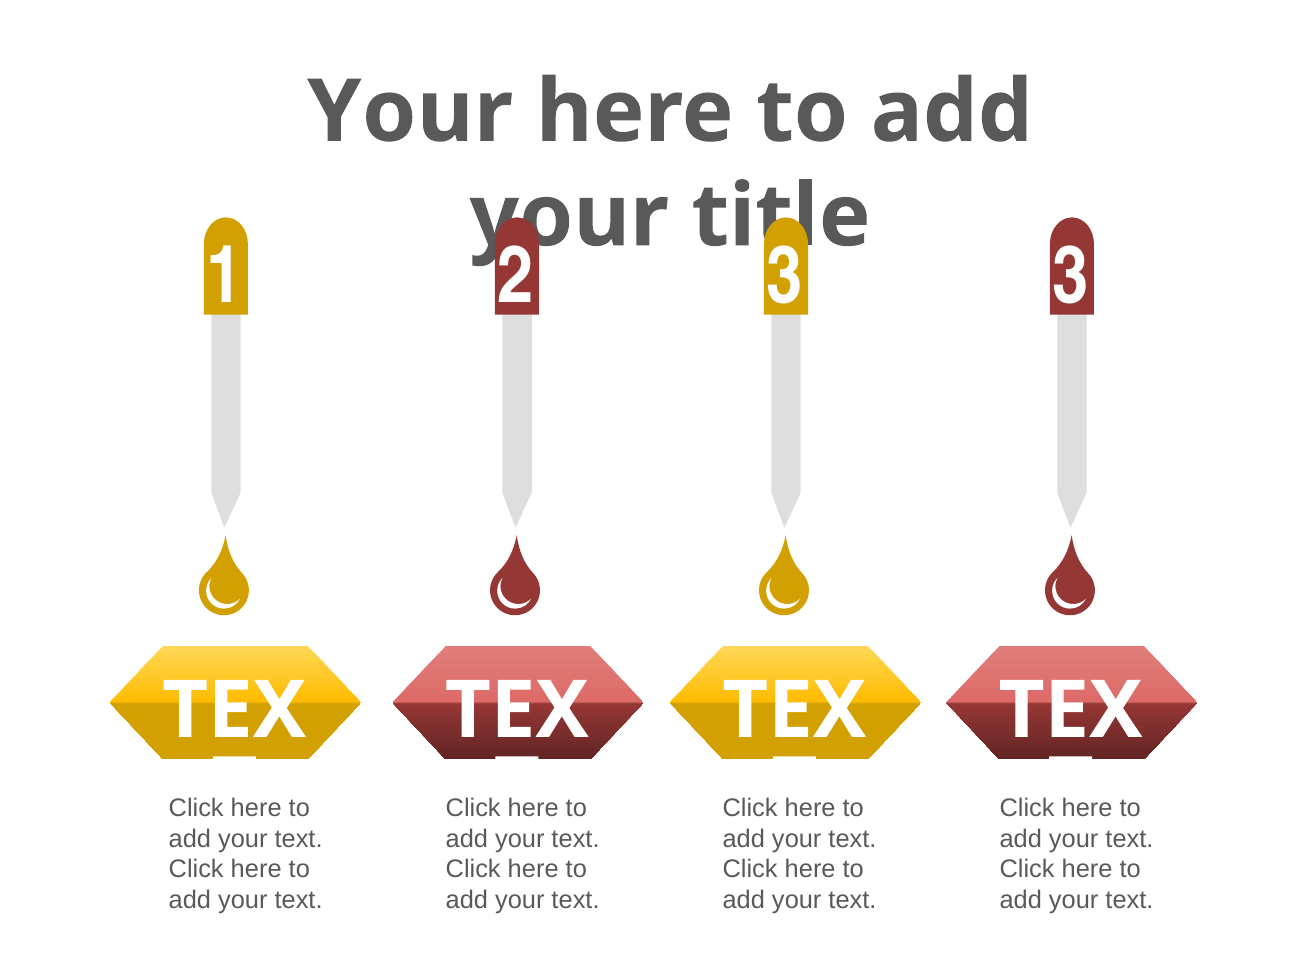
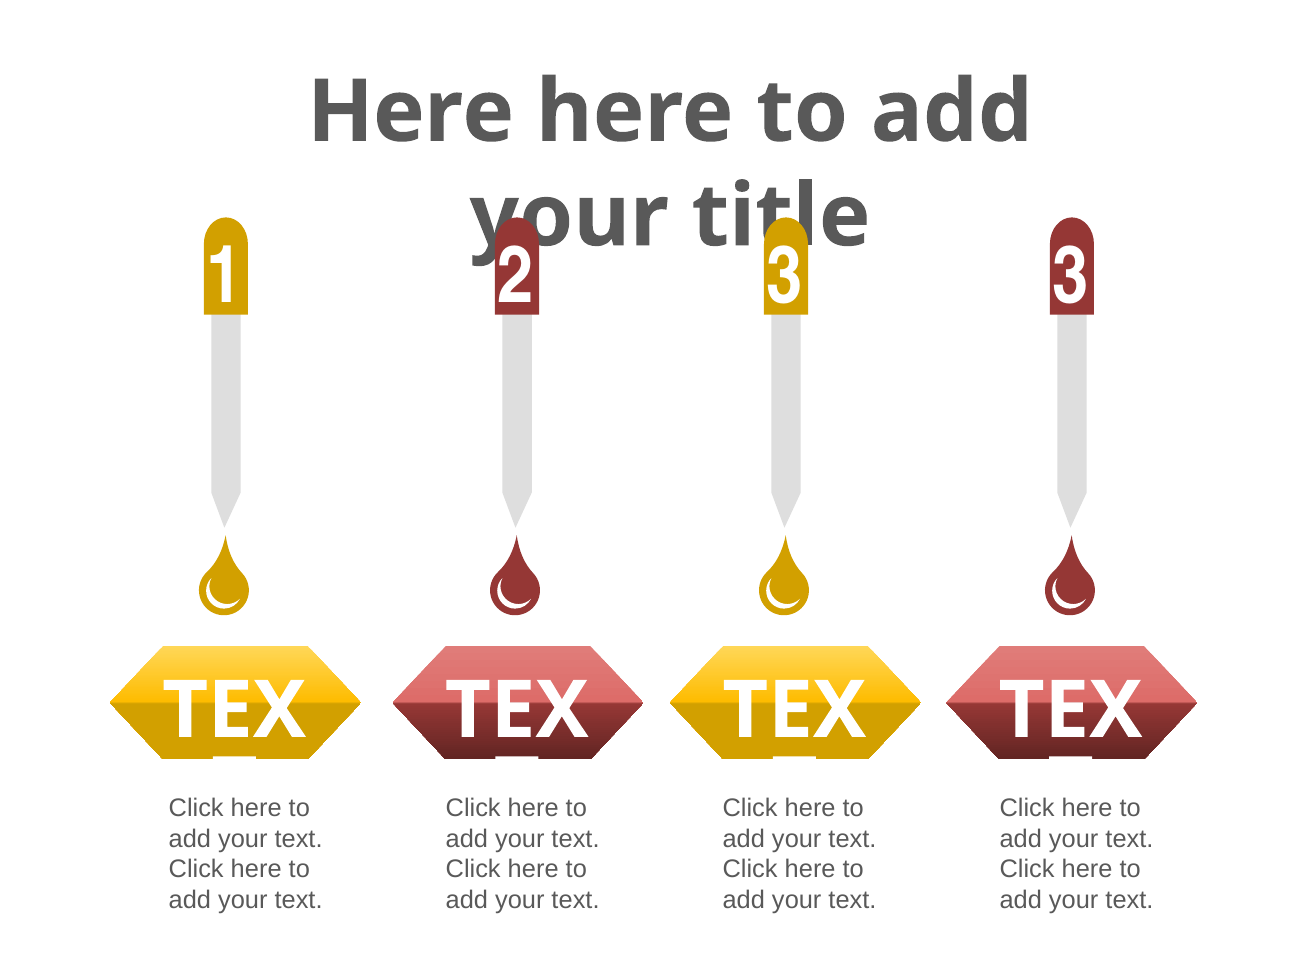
Your at (410, 112): Your -> Here
